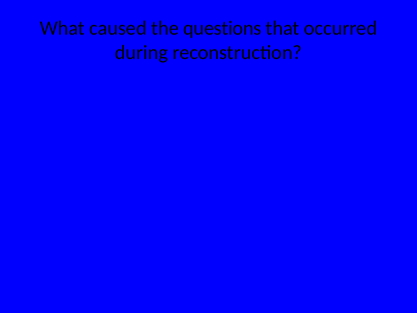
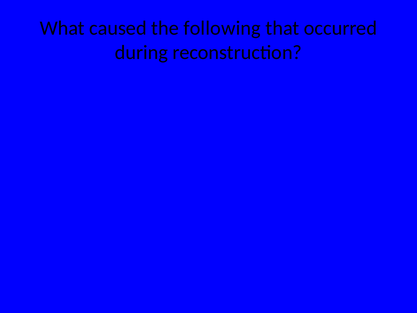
questions: questions -> following
